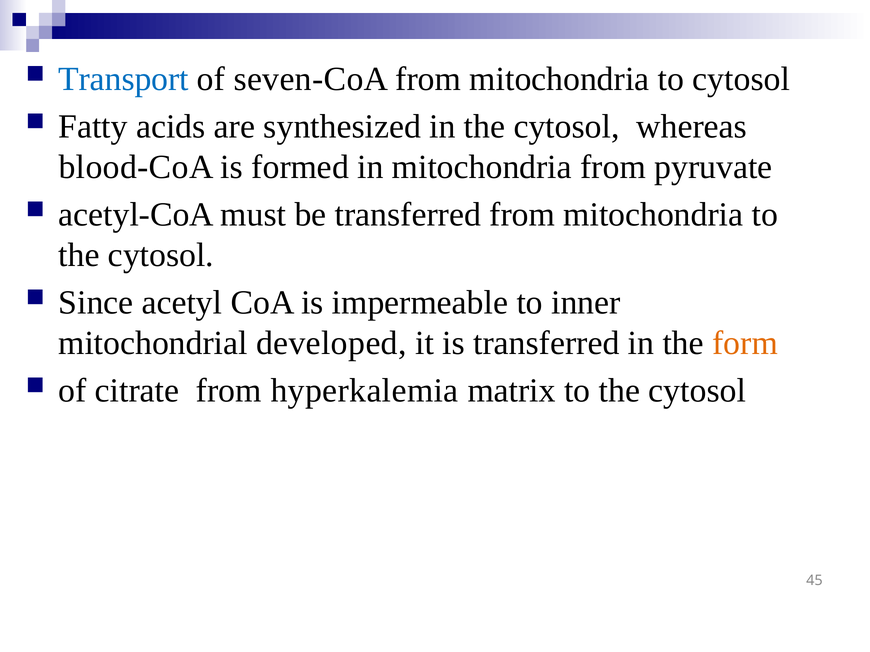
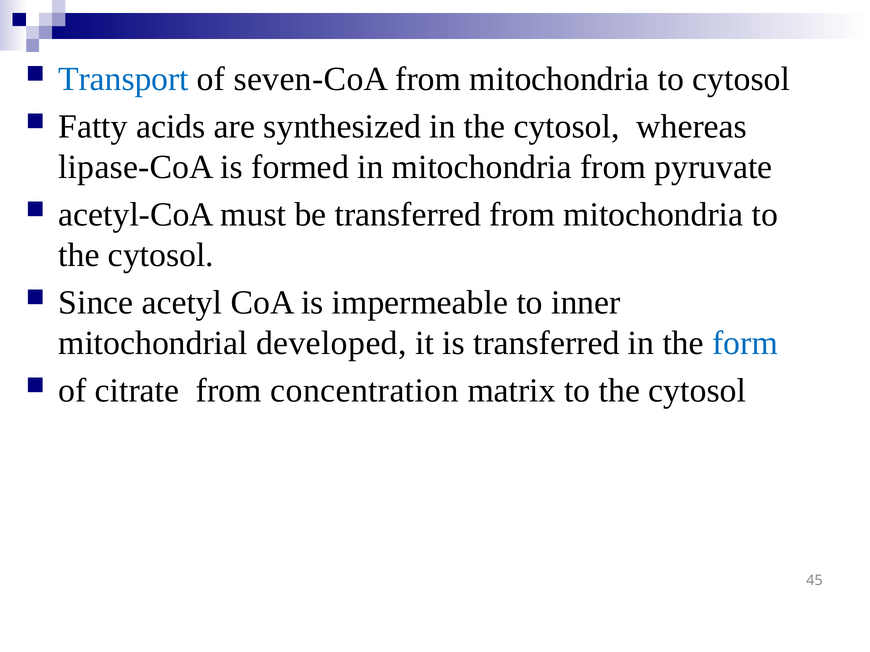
blood-CoA: blood-CoA -> lipase-CoA
form colour: orange -> blue
hyperkalemia: hyperkalemia -> concentration
